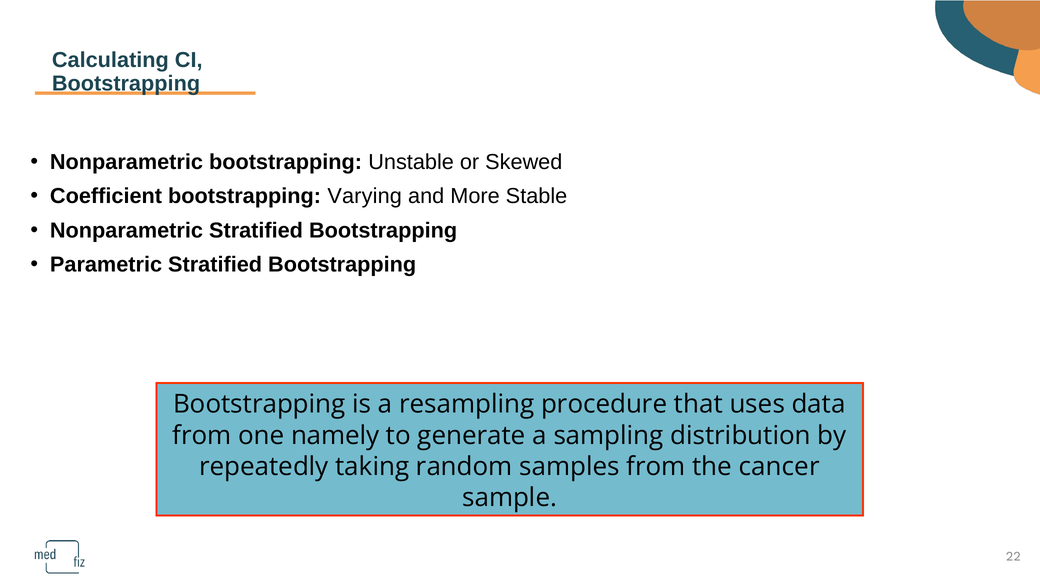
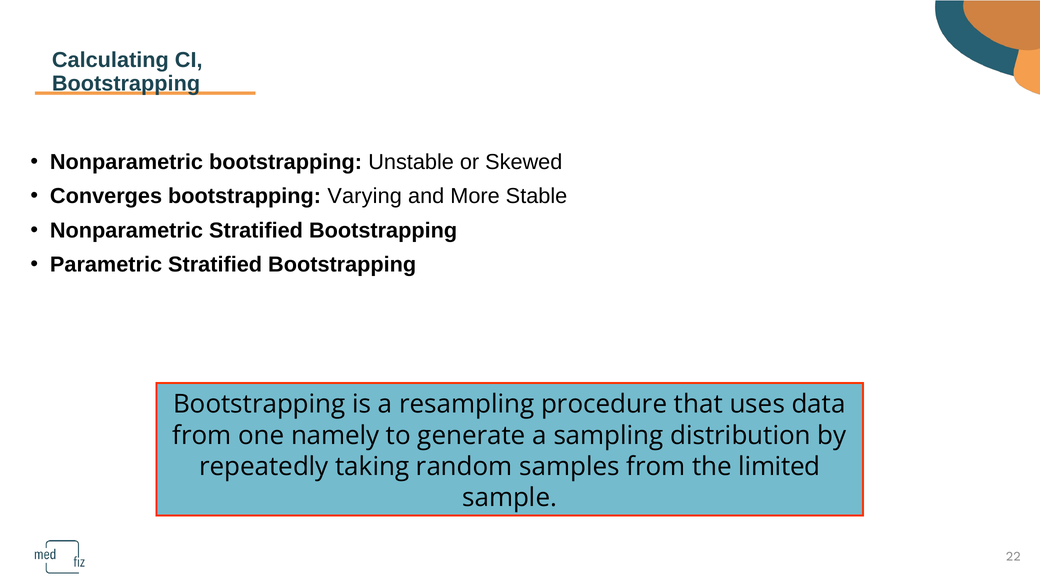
Coefficient: Coefficient -> Converges
cancer: cancer -> limited
